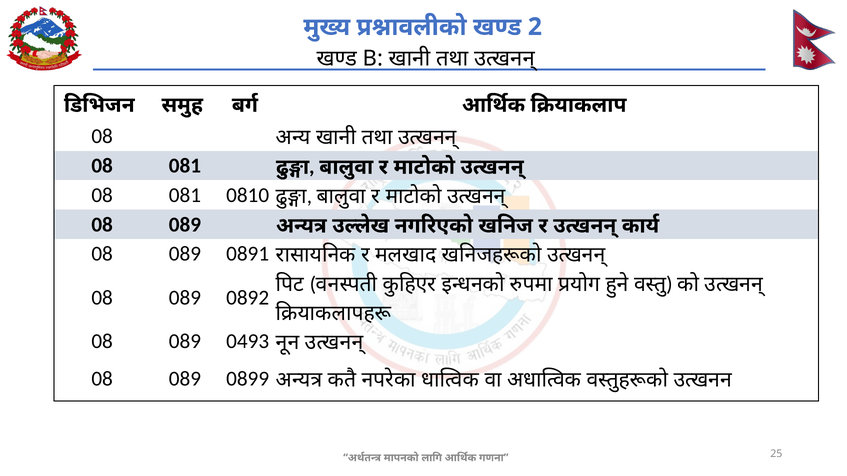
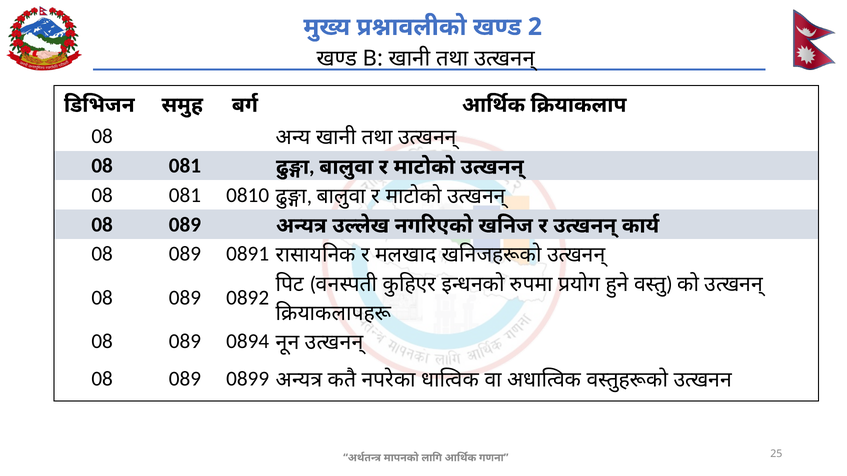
0493: 0493 -> 0894
